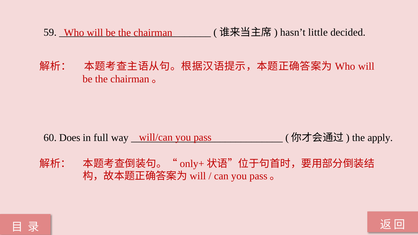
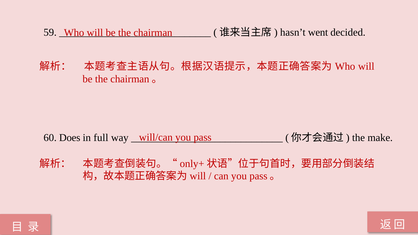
little: little -> went
apply: apply -> make
